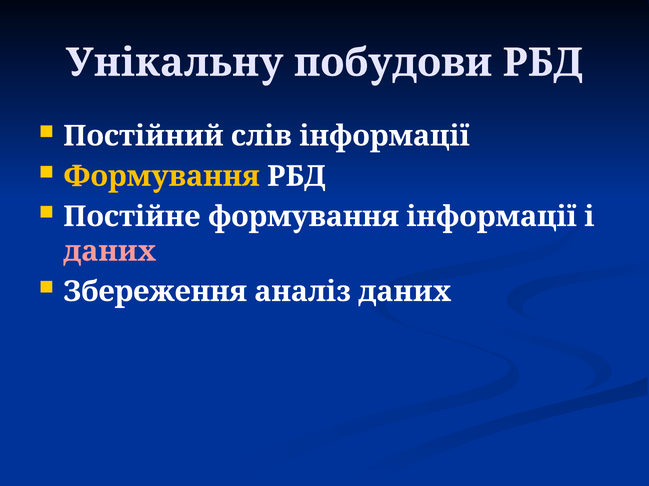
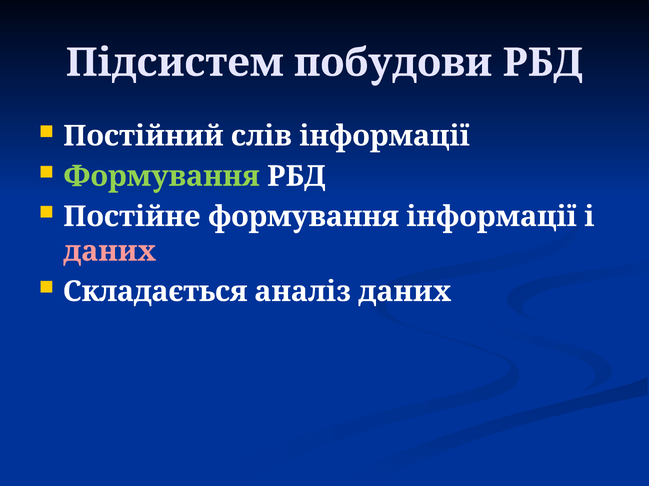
Унікальну: Унікальну -> Підсистем
Формування at (162, 177) colour: yellow -> light green
Збереження: Збереження -> Складається
